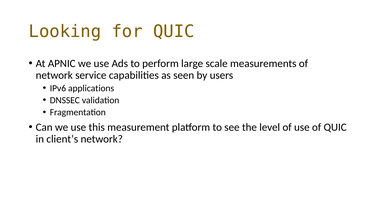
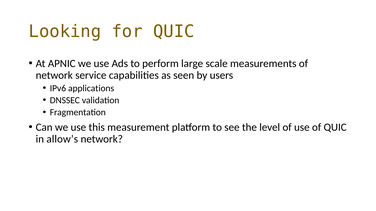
client’s: client’s -> allow’s
